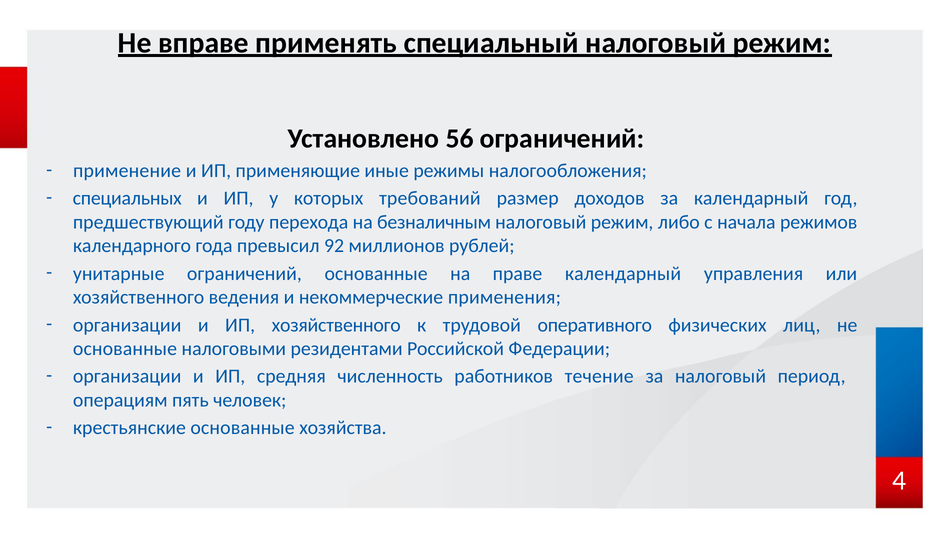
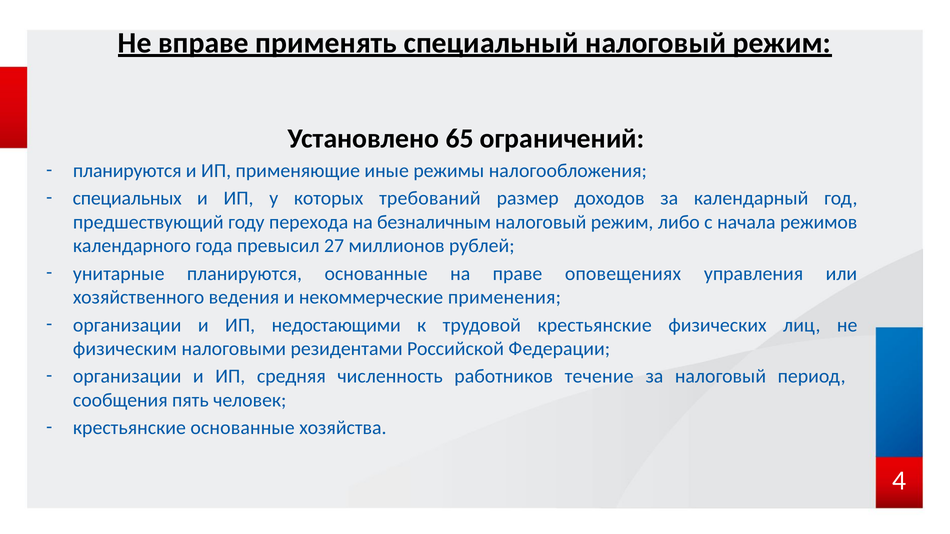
56: 56 -> 65
применение at (127, 171): применение -> планируются
92: 92 -> 27
унитарные ограничений: ограничений -> планируются
праве календарный: календарный -> оповещениях
ИП хозяйственного: хозяйственного -> недостающими
трудовой оперативного: оперативного -> крестьянские
основанные at (125, 349): основанные -> физическим
операциям: операциям -> сообщения
